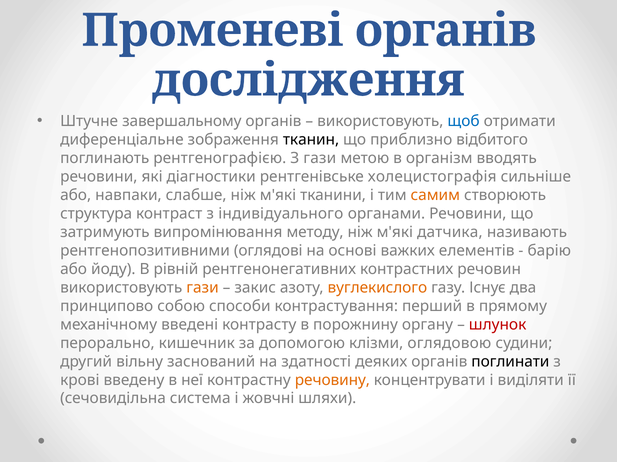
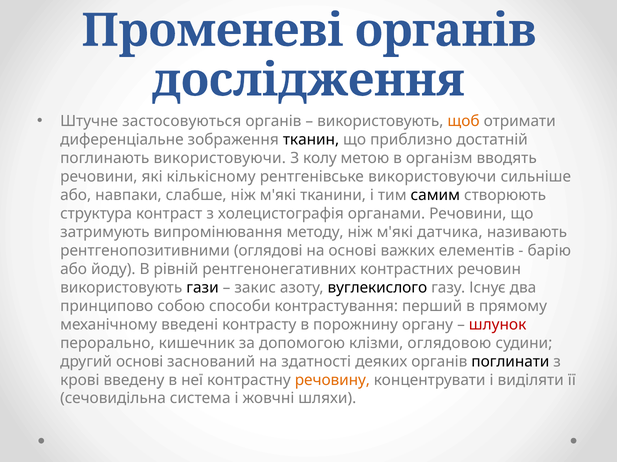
завершальному: завершальному -> застосовуються
щоб colour: blue -> orange
відбитого: відбитого -> достатній
поглинають рентгенографією: рентгенографією -> використовуючи
З гази: гази -> колу
діагностики: діагностики -> кількісному
рентгенівське холецистографія: холецистографія -> використовуючи
самим colour: orange -> black
індивідуального: індивідуального -> холецистографія
гази at (203, 288) colour: orange -> black
вуглекислого colour: orange -> black
другий вільну: вільну -> основі
